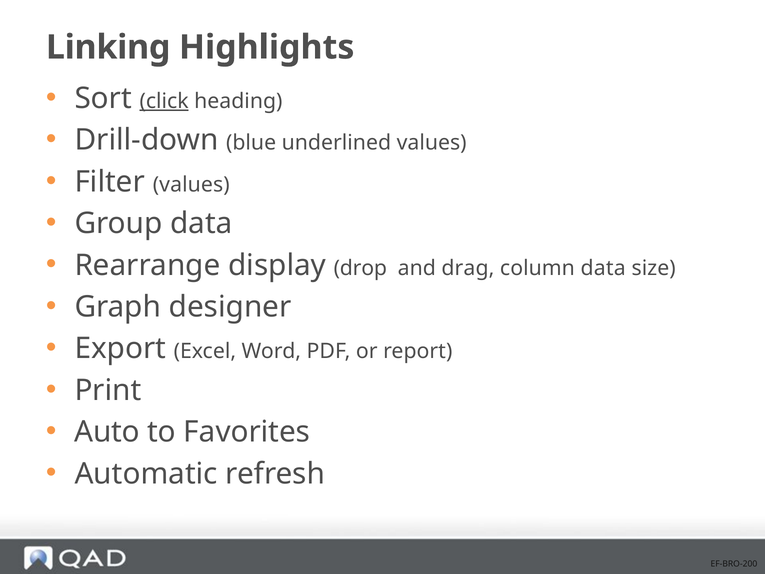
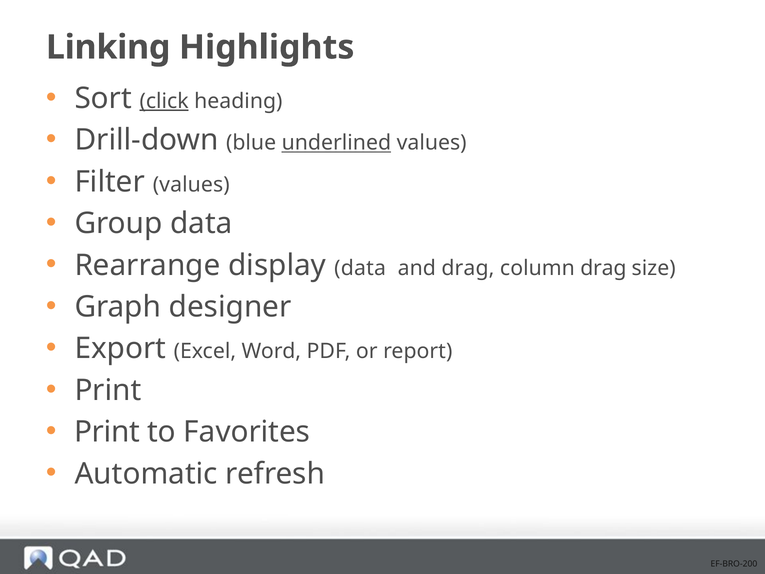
underlined underline: none -> present
display drop: drop -> data
column data: data -> drag
Auto at (107, 432): Auto -> Print
